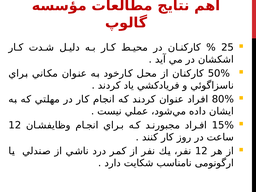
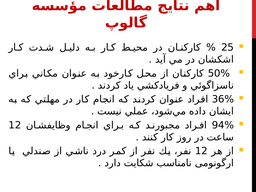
80%: 80% -> 36%
15%: 15% -> 94%
